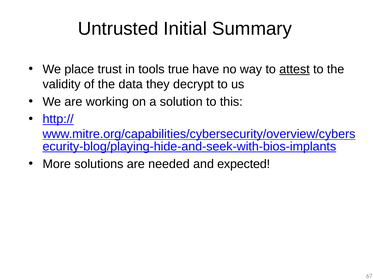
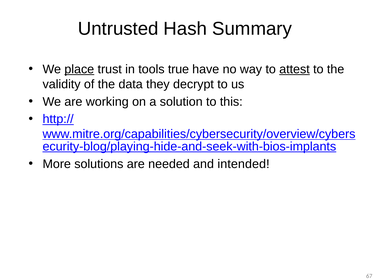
Initial: Initial -> Hash
place underline: none -> present
expected: expected -> intended
